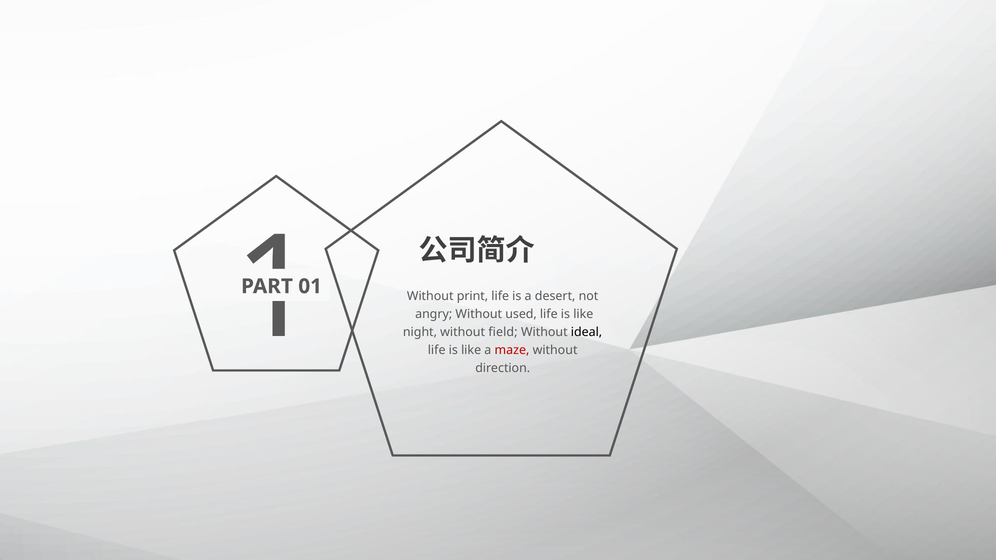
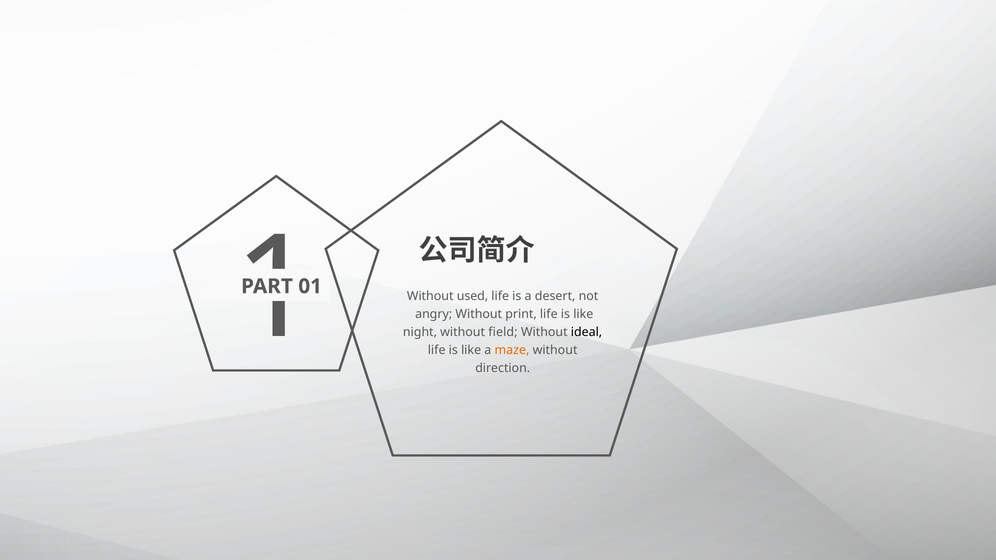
print: print -> used
used: used -> print
maze colour: red -> orange
